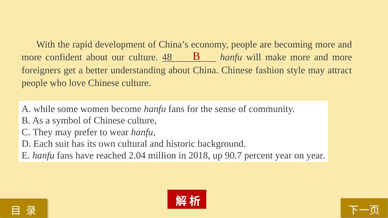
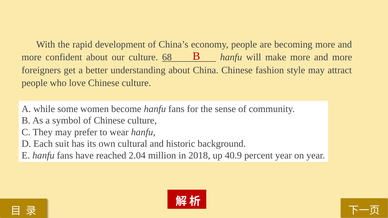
48: 48 -> 68
90.7: 90.7 -> 40.9
